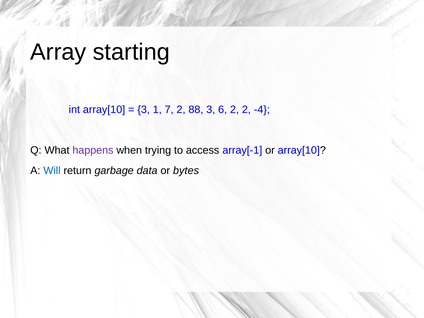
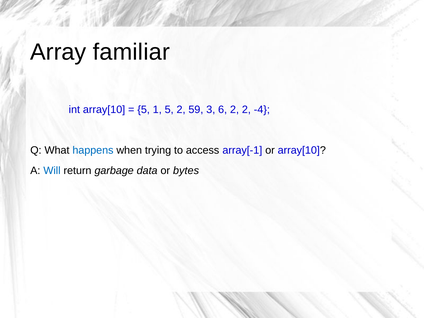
starting: starting -> familiar
3 at (144, 110): 3 -> 5
1 7: 7 -> 5
88: 88 -> 59
happens colour: purple -> blue
